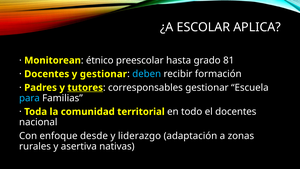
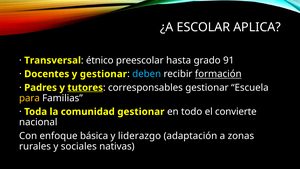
Monitorean: Monitorean -> Transversal
81: 81 -> 91
formación underline: none -> present
para colour: light blue -> yellow
comunidad territorial: territorial -> gestionar
el docentes: docentes -> convierte
desde: desde -> básica
asertiva: asertiva -> sociales
